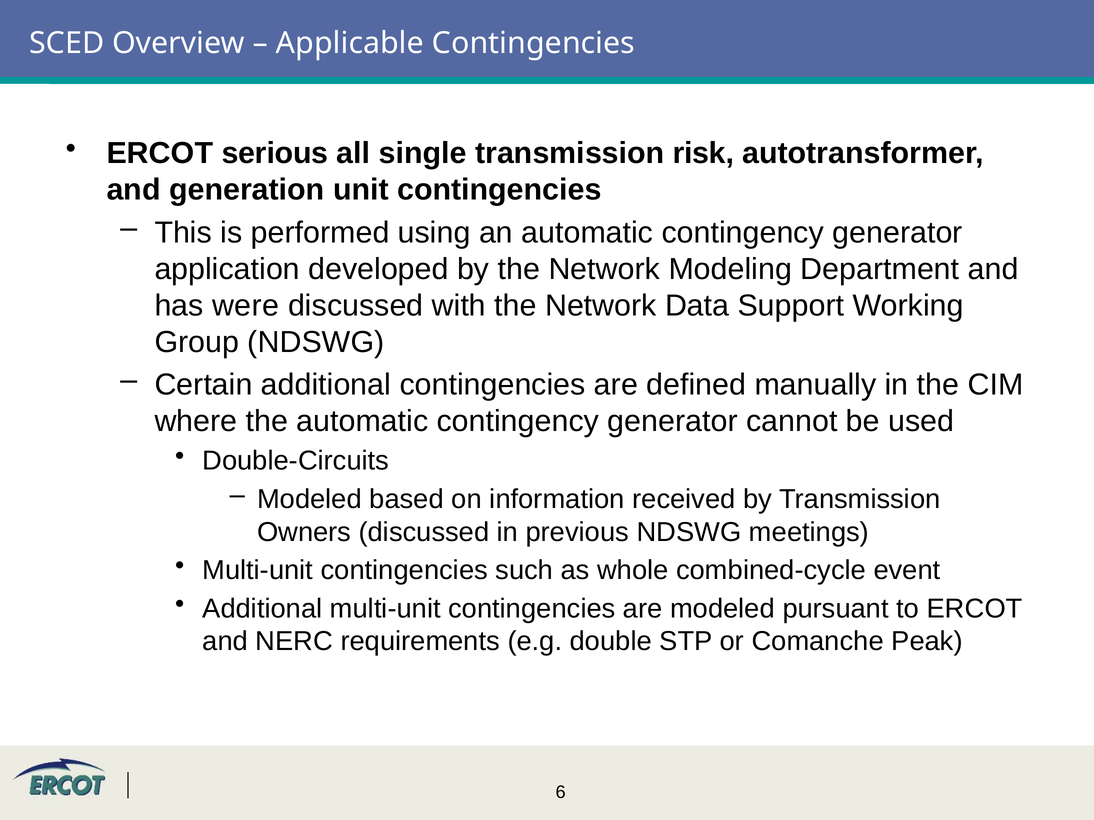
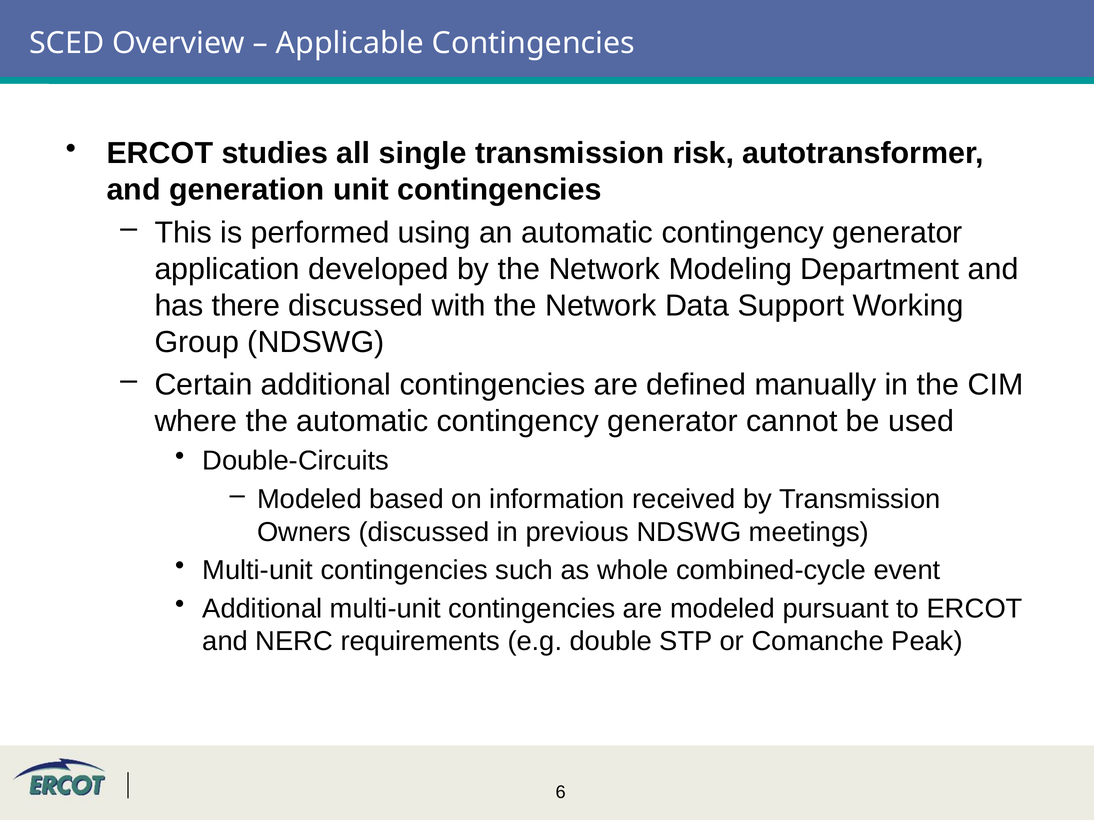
serious: serious -> studies
were: were -> there
